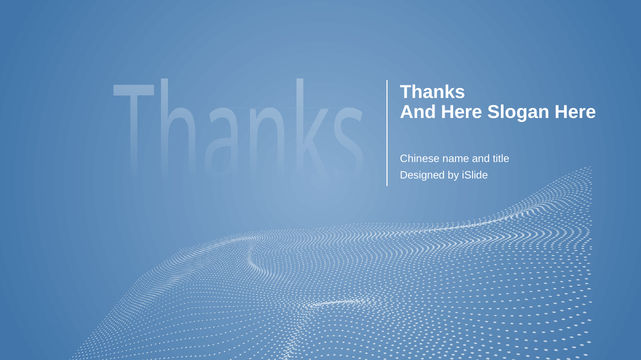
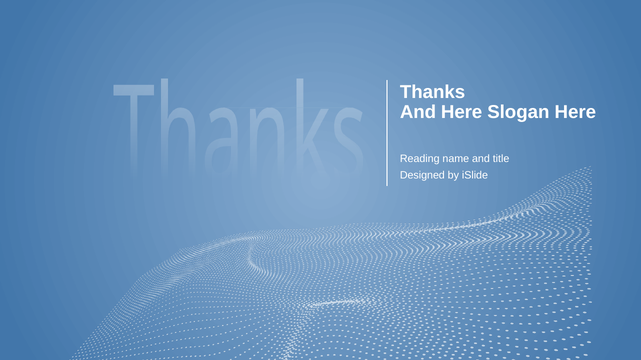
Chinese: Chinese -> Reading
